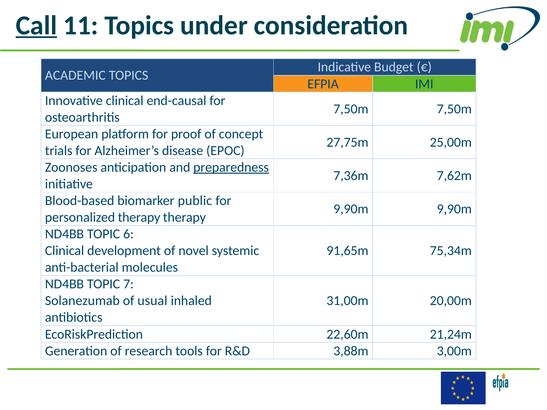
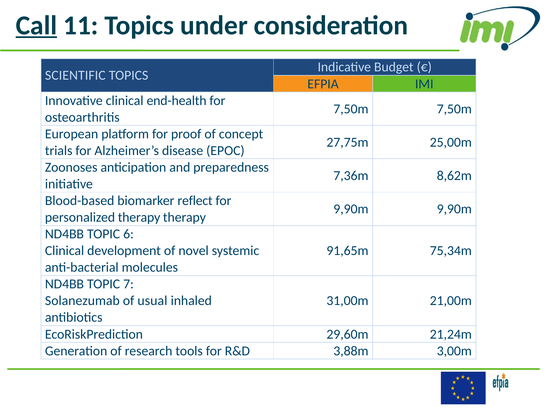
ACADEMIC: ACADEMIC -> SCIENTIFIC
end-causal: end-causal -> end-health
preparedness underline: present -> none
7,62m: 7,62m -> 8,62m
public: public -> reflect
20,00m: 20,00m -> 21,00m
22,60m: 22,60m -> 29,60m
